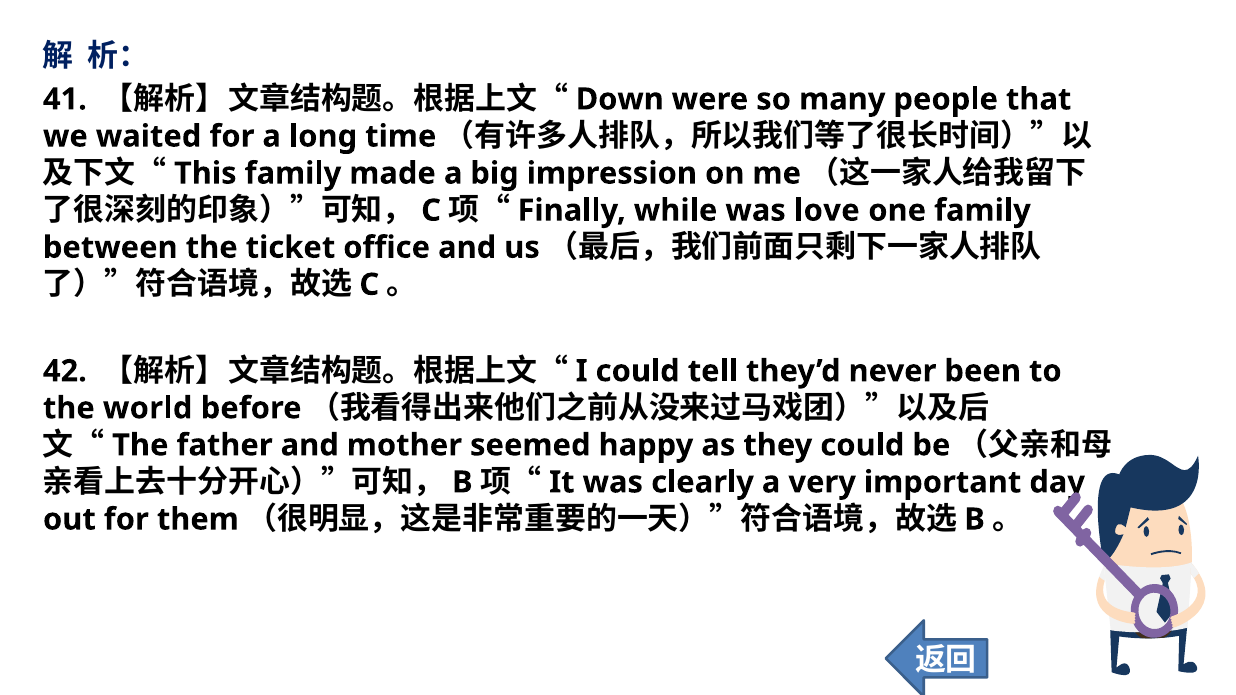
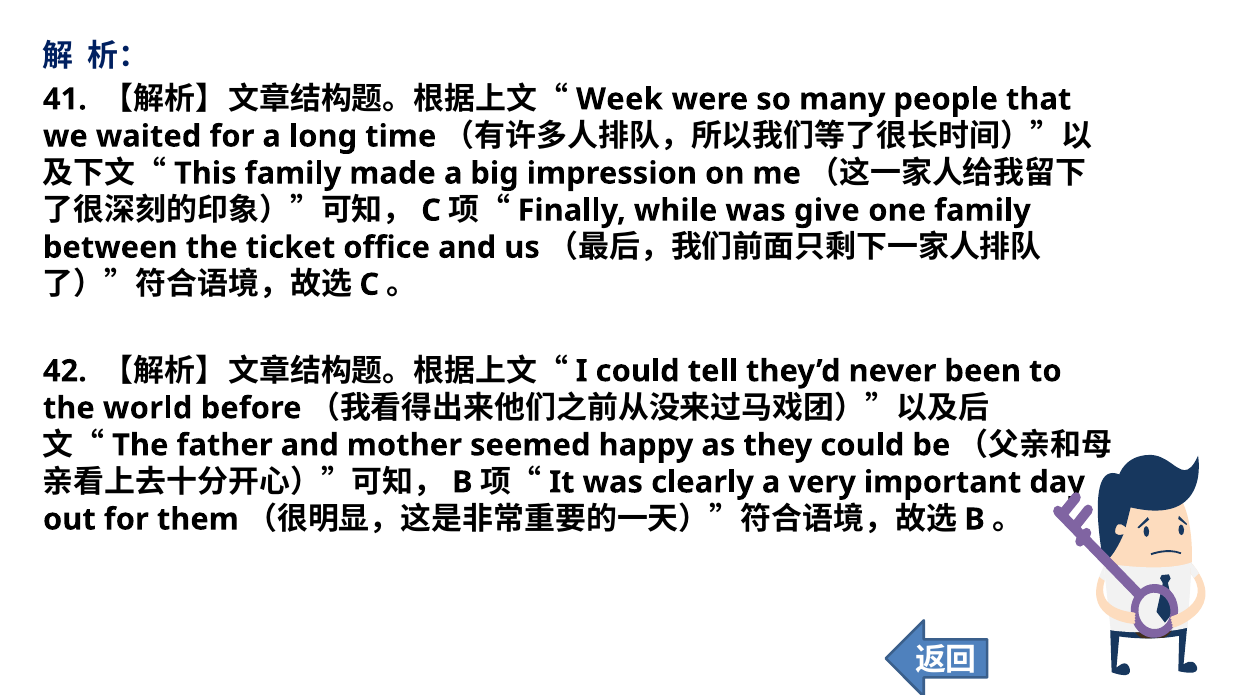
Down: Down -> Week
love: love -> give
